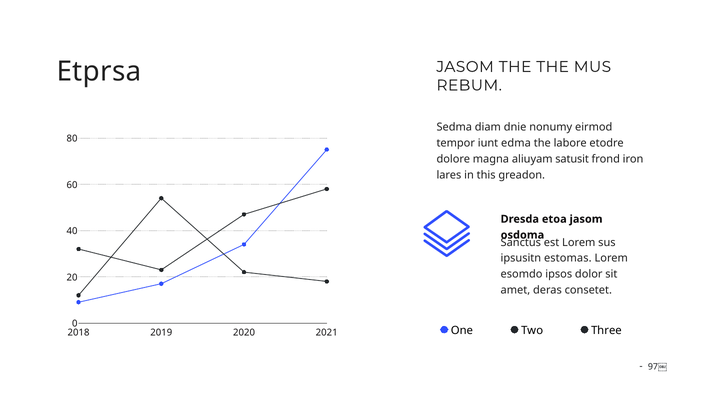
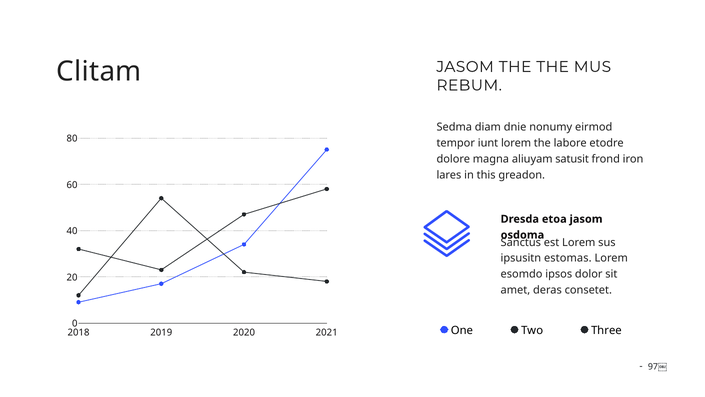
Etprsa: Etprsa -> Clitam
iunt edma: edma -> lorem
